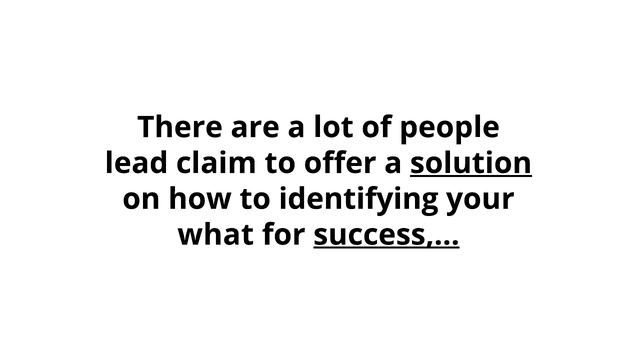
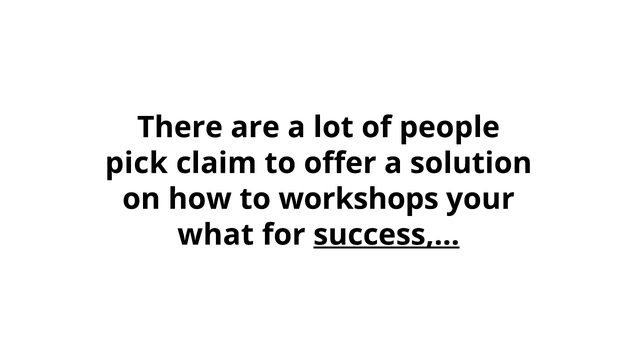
lead: lead -> pick
solution underline: present -> none
identifying: identifying -> workshops
